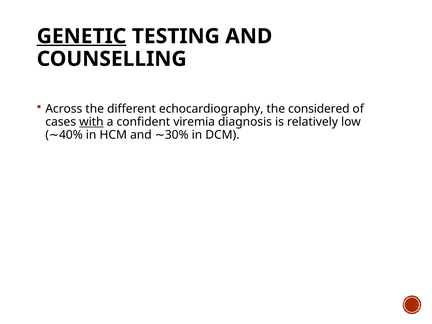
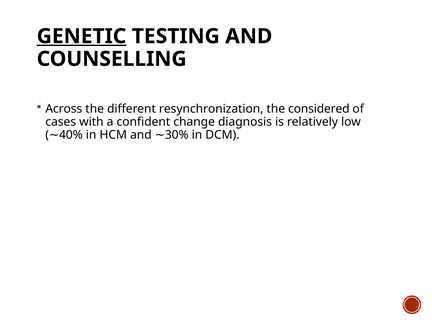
echocardiography: echocardiography -> resynchronization
with underline: present -> none
viremia: viremia -> change
